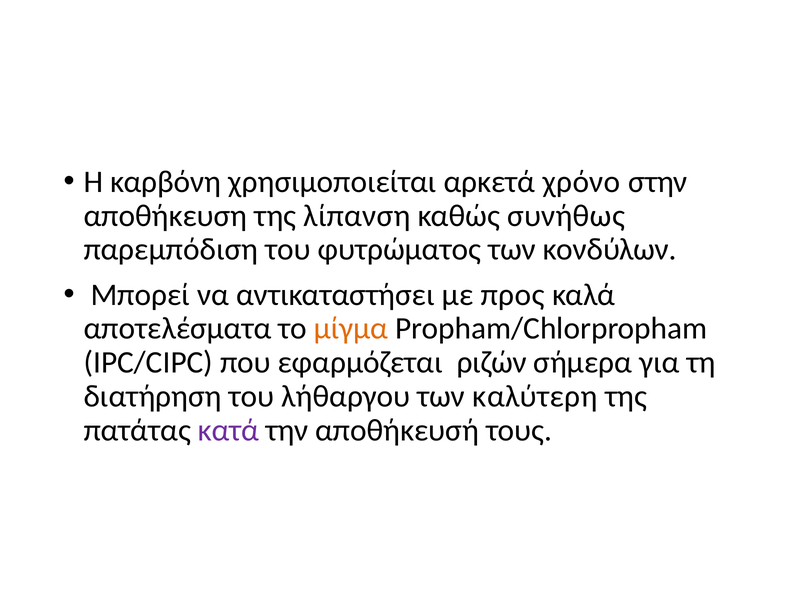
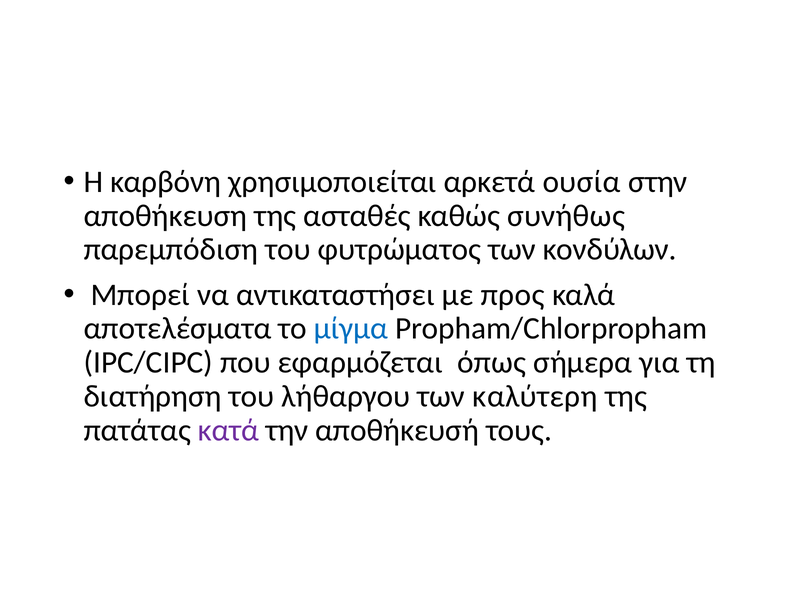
χρόνο: χρόνο -> ουσία
λίπανση: λίπανση -> ασταθές
μίγμα colour: orange -> blue
ριζών: ριζών -> όπως
